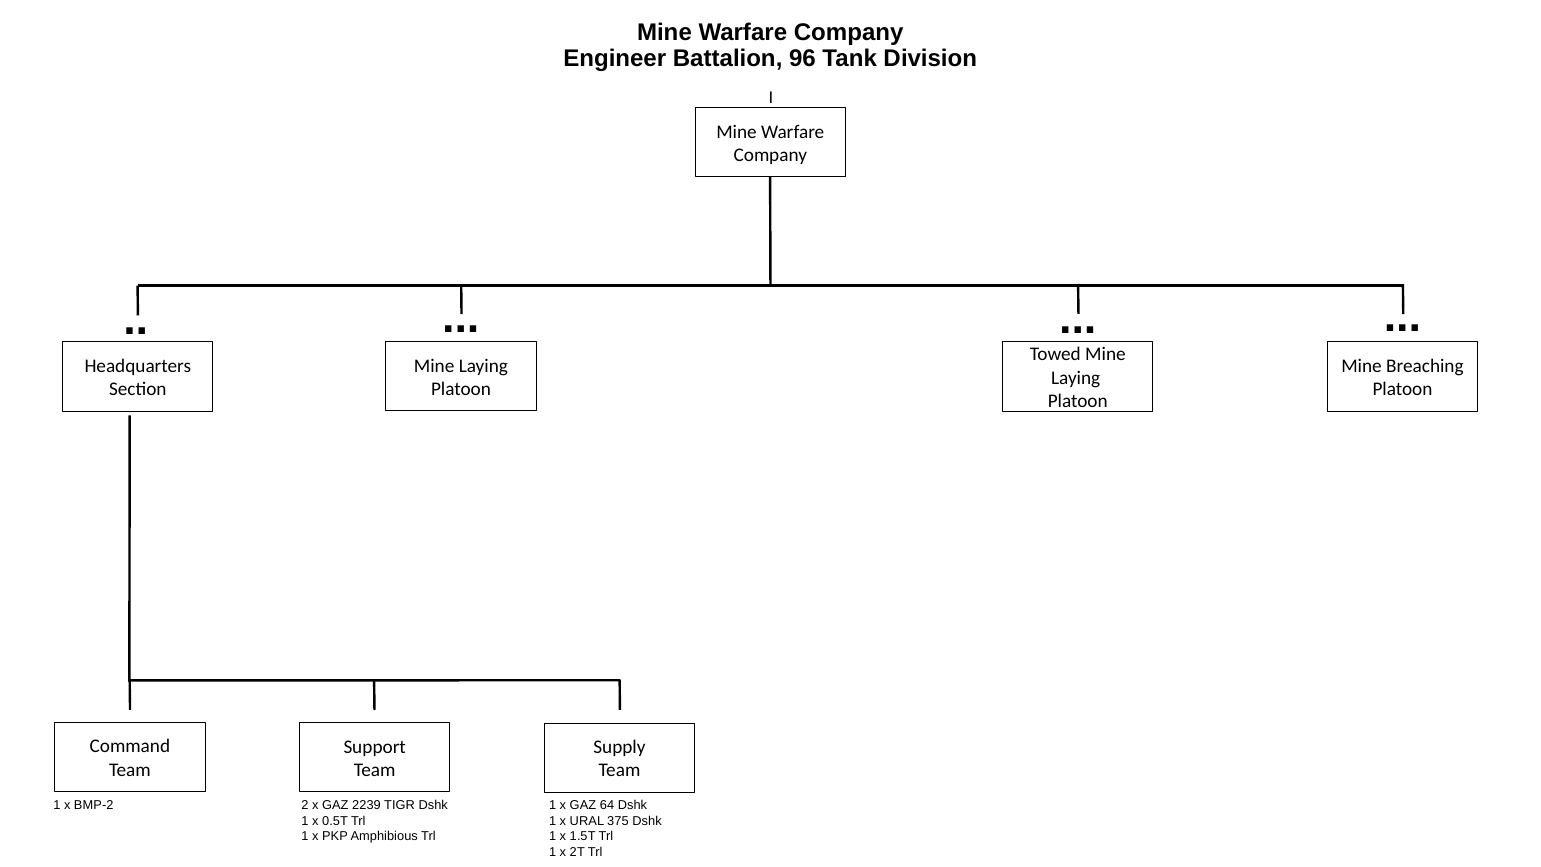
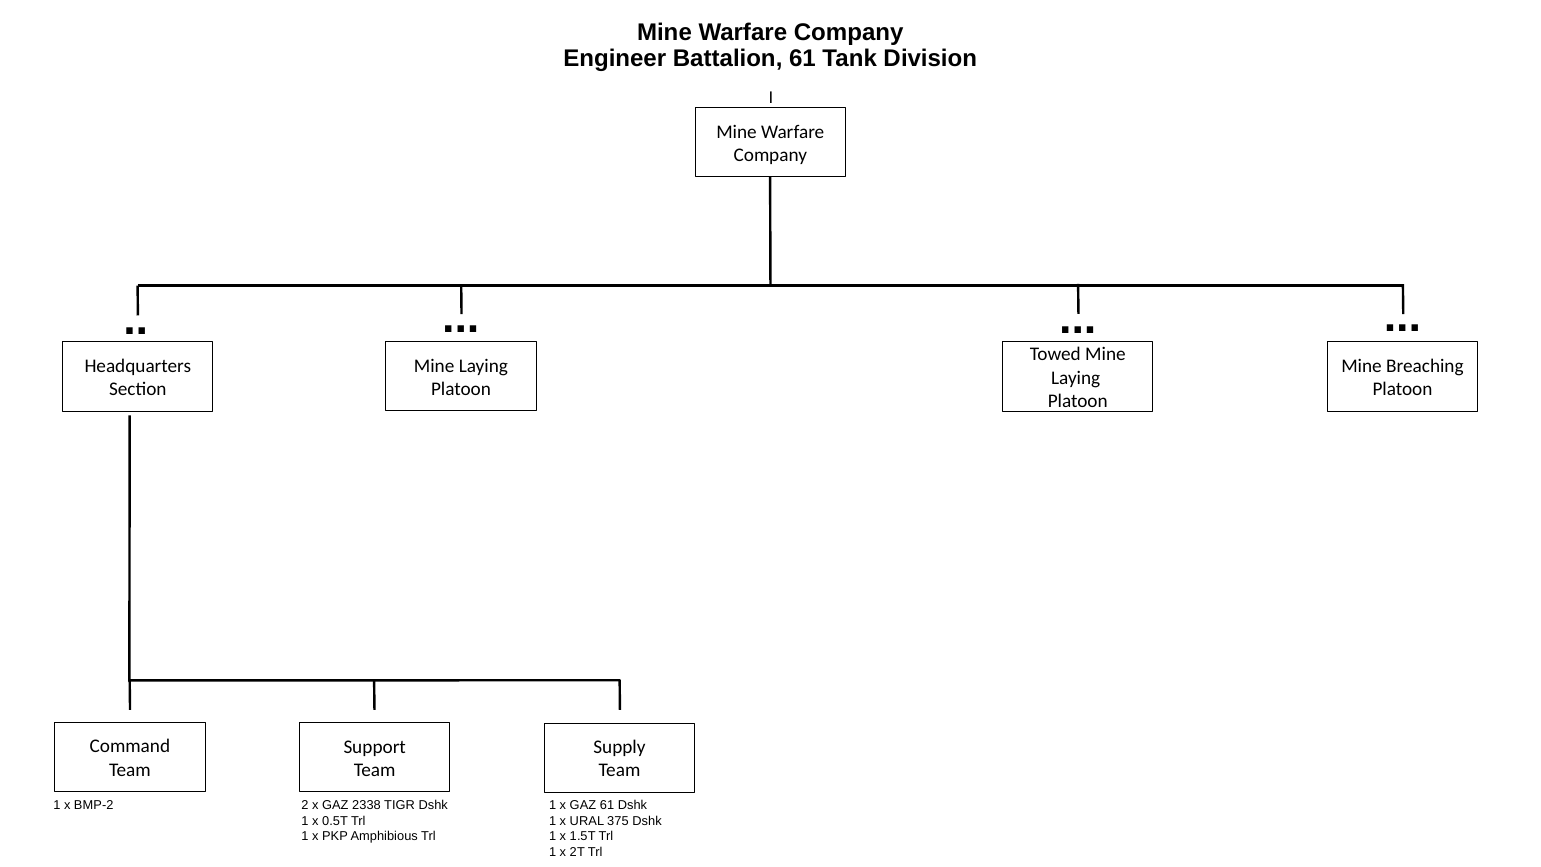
Battalion 96: 96 -> 61
2239: 2239 -> 2338
GAZ 64: 64 -> 61
